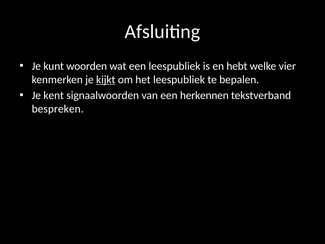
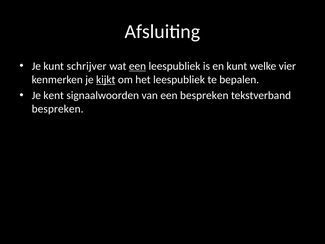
woorden: woorden -> schrijver
een at (137, 66) underline: none -> present
en hebt: hebt -> kunt
een herkennen: herkennen -> bespreken
